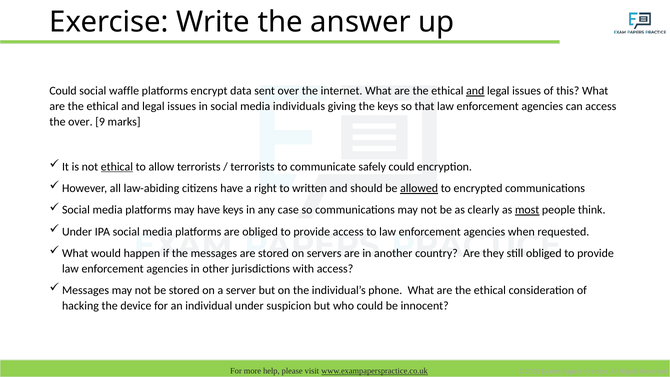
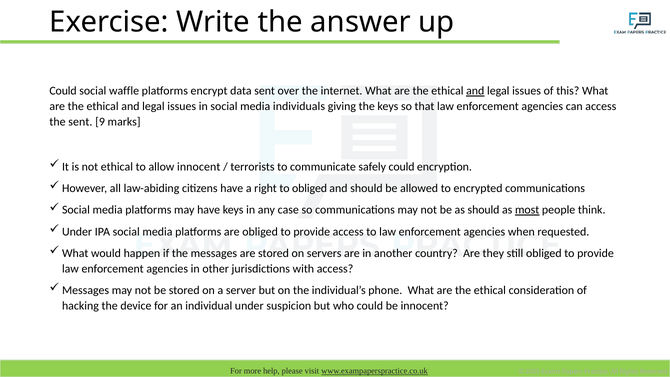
the over: over -> sent
ethical at (117, 167) underline: present -> none
allow terrorists: terrorists -> innocent
to written: written -> obliged
allowed underline: present -> none
as clearly: clearly -> should
